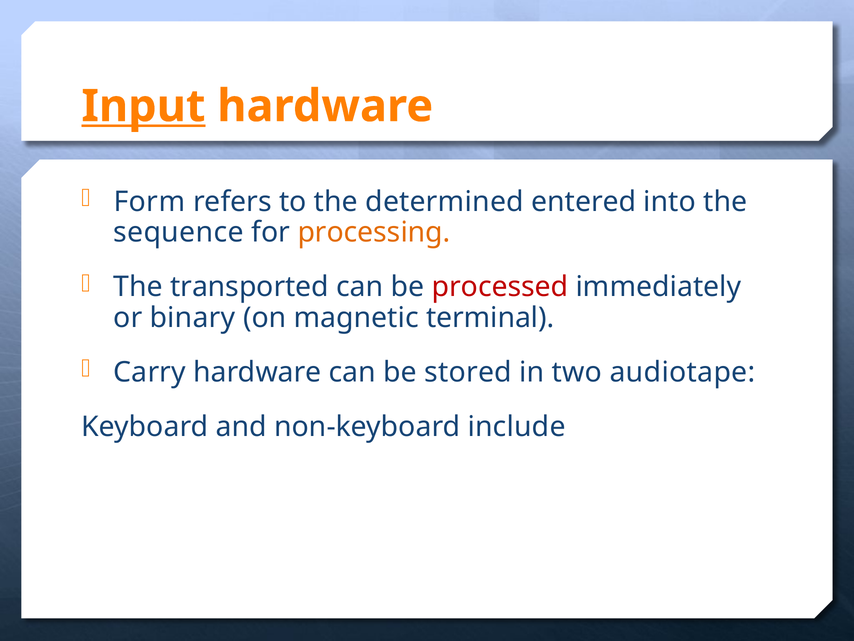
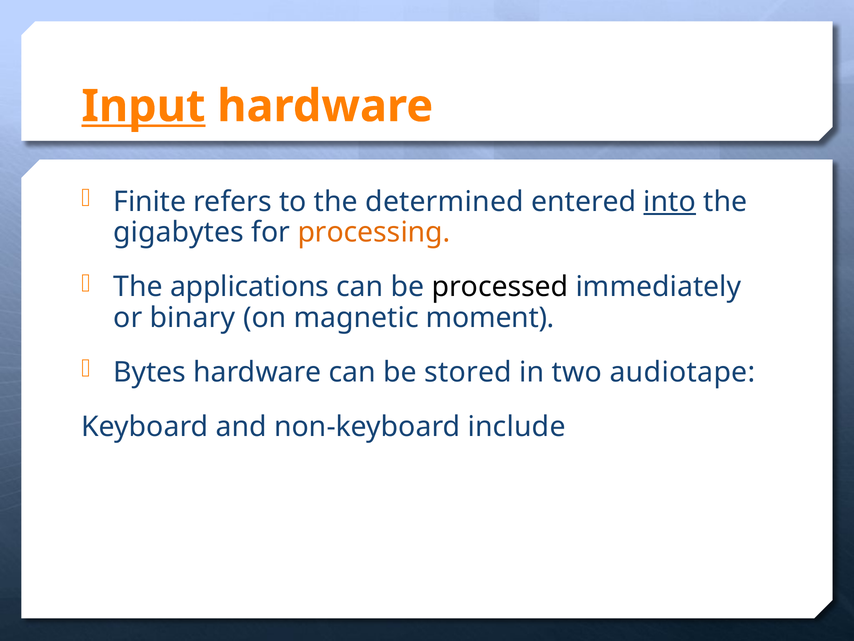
Form: Form -> Finite
into underline: none -> present
sequence: sequence -> gigabytes
transported: transported -> applications
processed colour: red -> black
terminal: terminal -> moment
Carry: Carry -> Bytes
